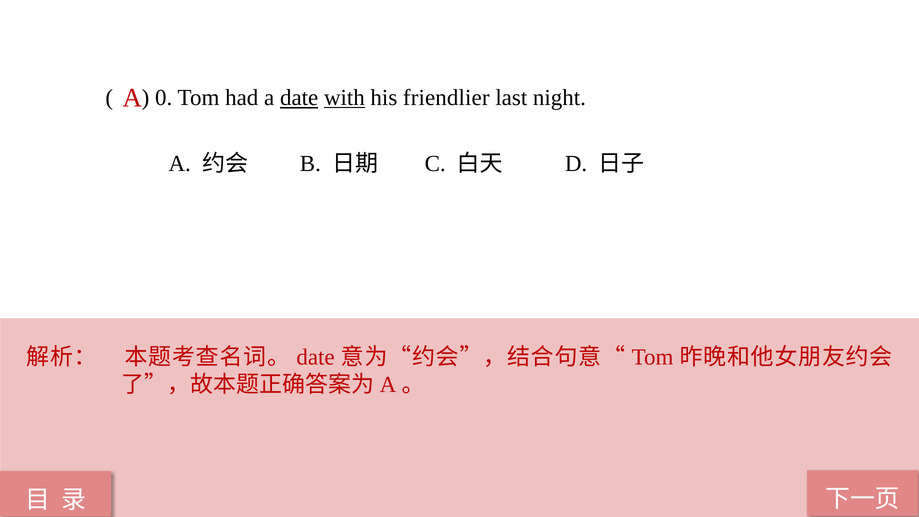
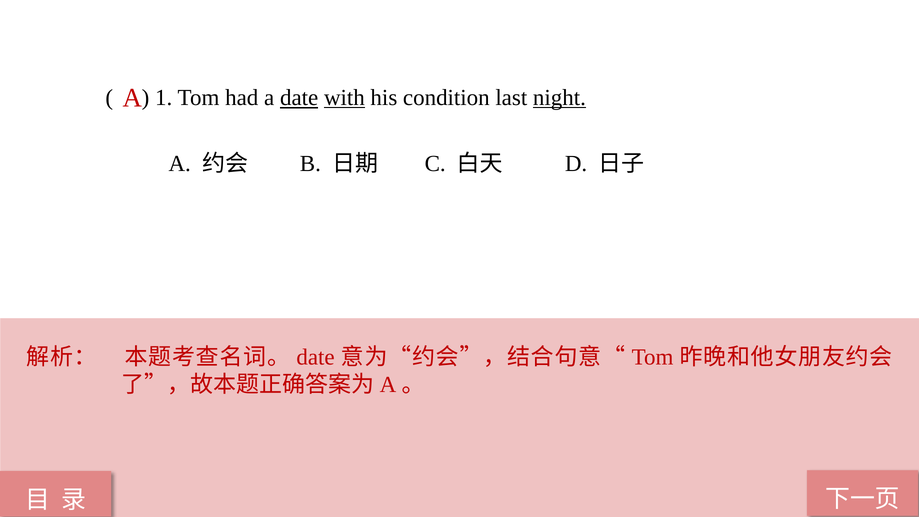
0: 0 -> 1
friendlier: friendlier -> condition
night underline: none -> present
